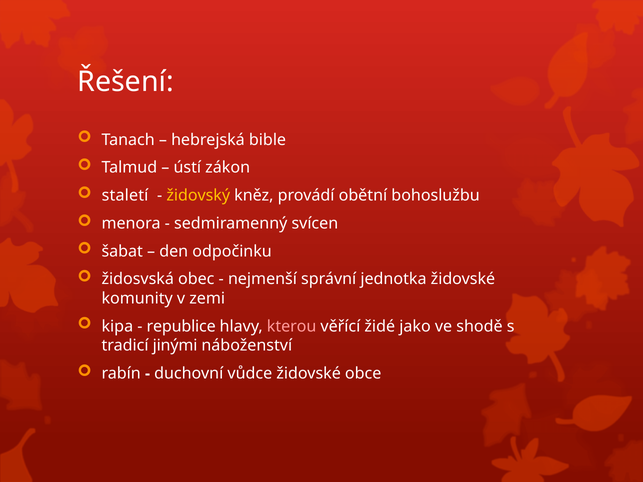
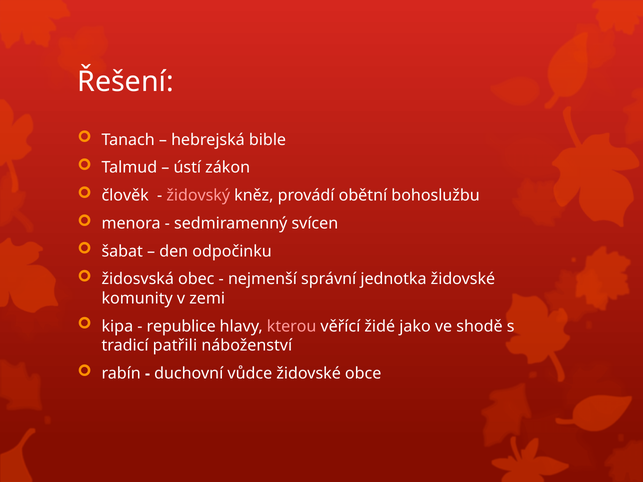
staletí: staletí -> člověk
židovský colour: yellow -> pink
jinými: jinými -> patřili
